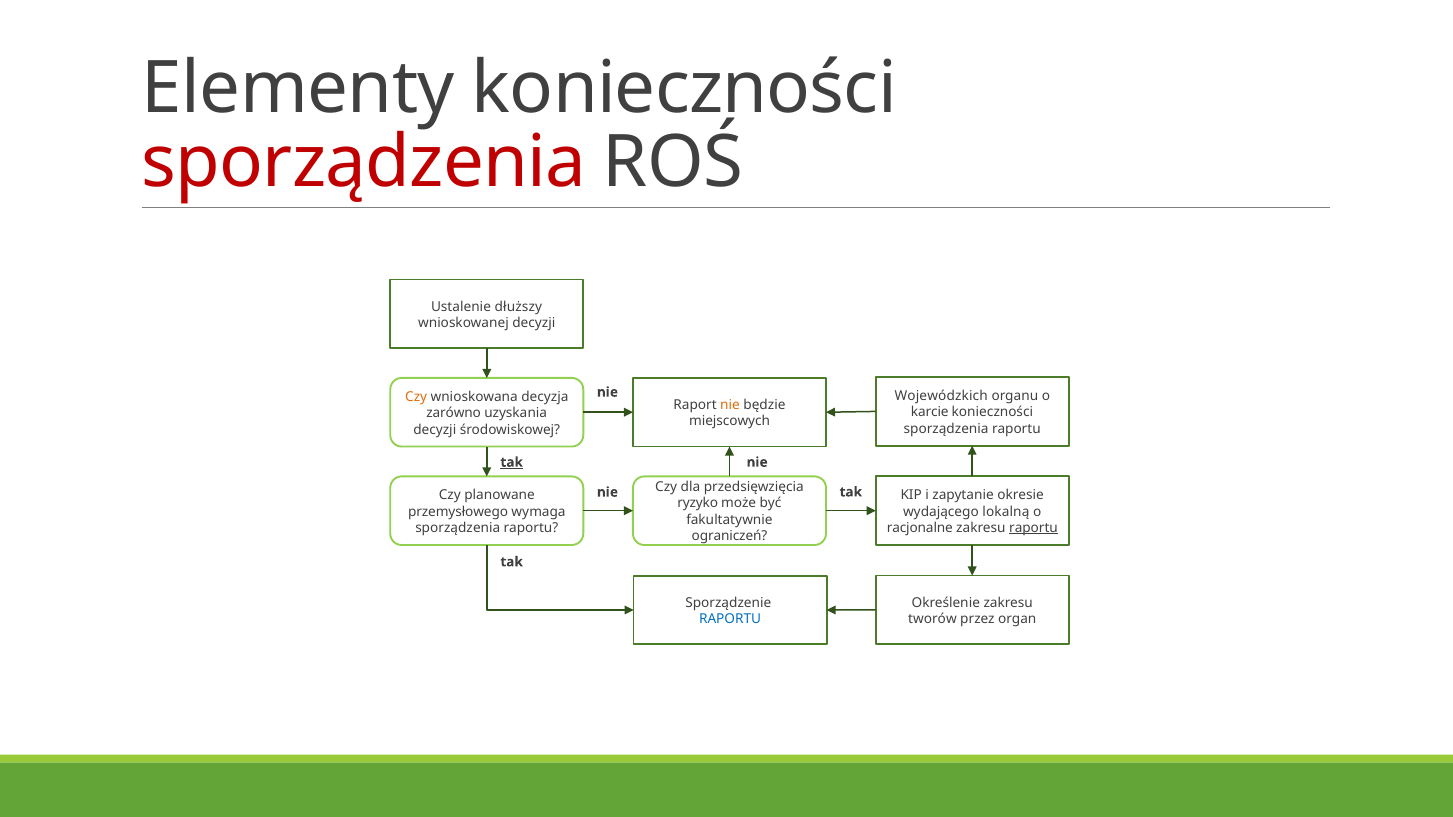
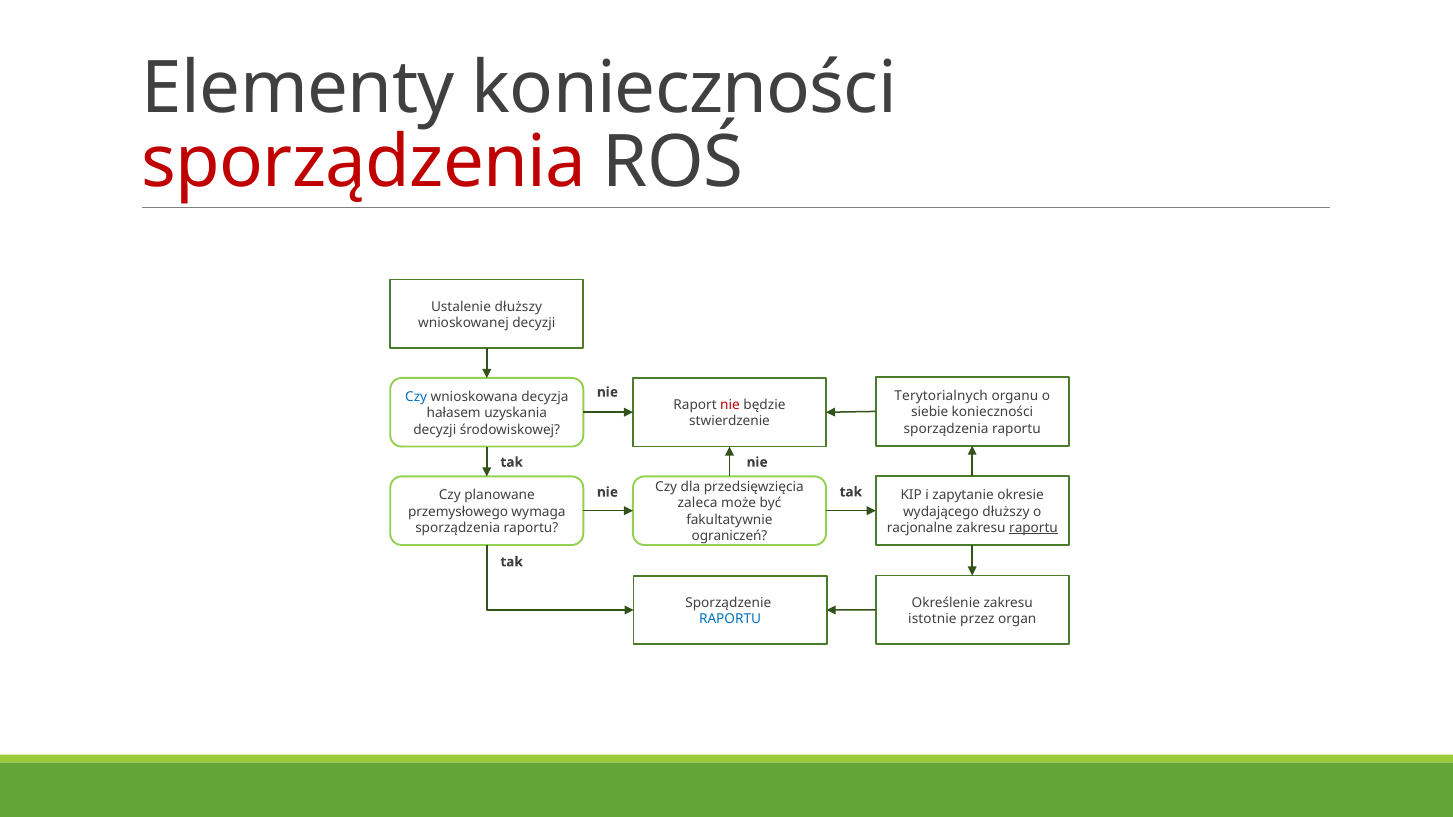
Wojewódzkich: Wojewódzkich -> Terytorialnych
Czy at (416, 397) colour: orange -> blue
nie at (730, 405) colour: orange -> red
karcie: karcie -> siebie
zarówno: zarówno -> hałasem
miejscowych: miejscowych -> stwierdzenie
tak at (512, 462) underline: present -> none
ryzyko: ryzyko -> zaleca
wydającego lokalną: lokalną -> dłuższy
tworów: tworów -> istotnie
